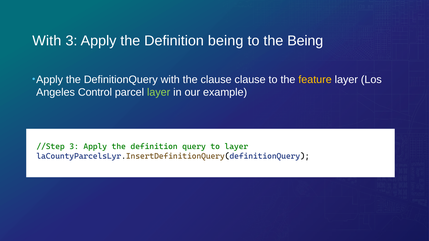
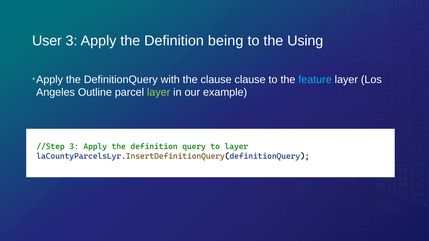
With at (47, 41): With -> User
the Being: Being -> Using
feature colour: yellow -> light blue
Control: Control -> Outline
